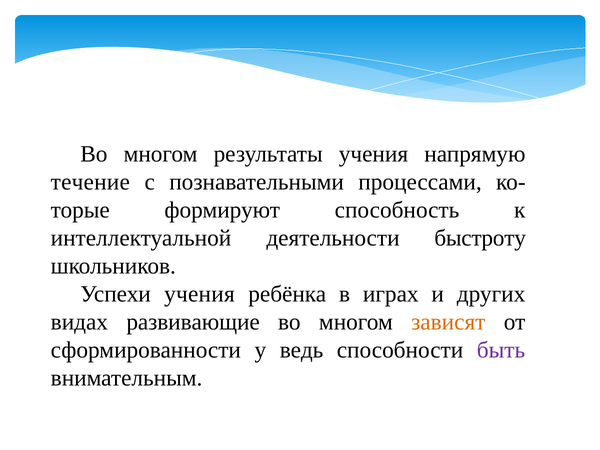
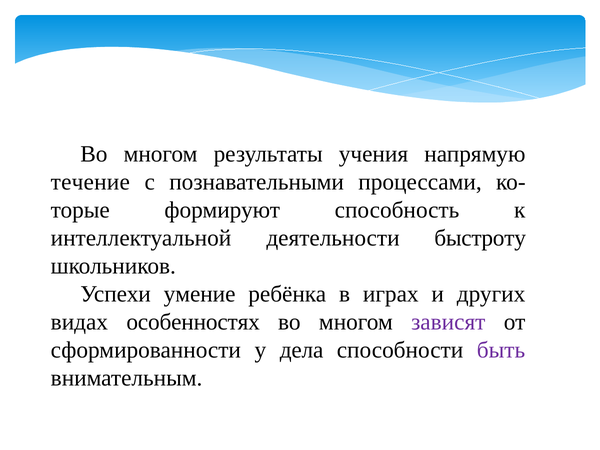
Успехи учения: учения -> умение
развивающие: развивающие -> особенностях
зависят colour: orange -> purple
ведь: ведь -> дела
